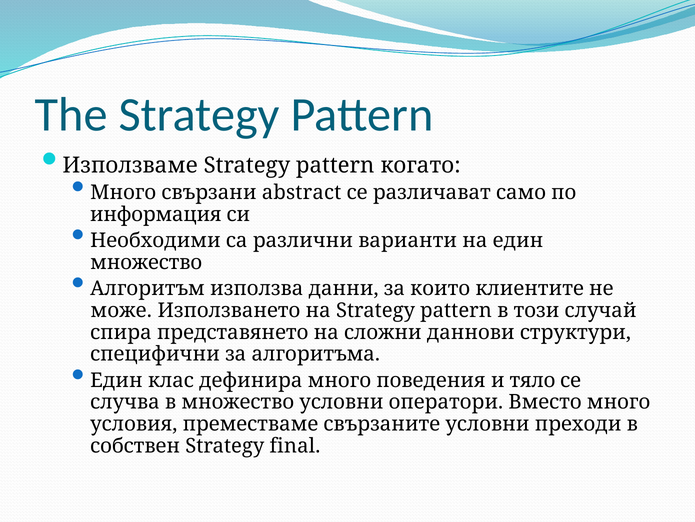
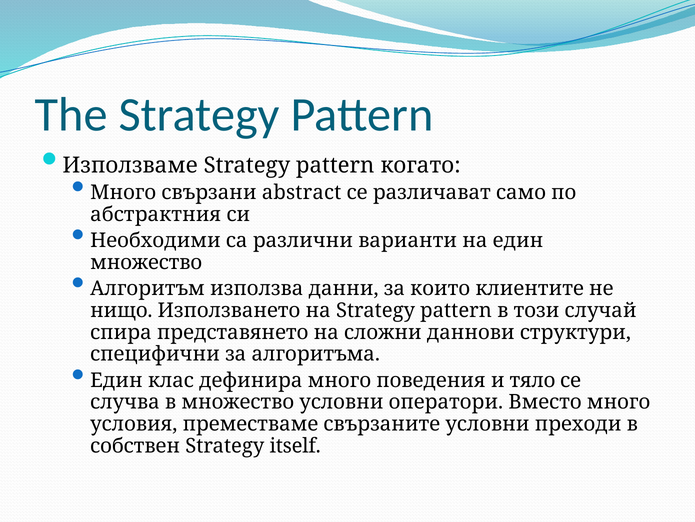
информация: информация -> абстрактния
може: може -> нищо
final: final -> itself
